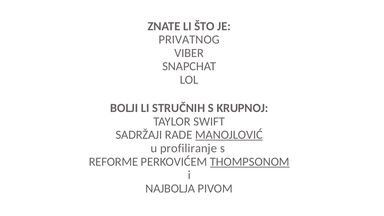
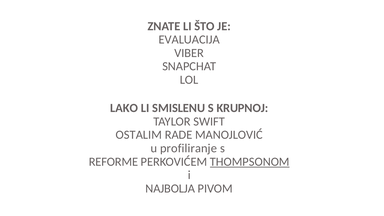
PRIVATNOG: PRIVATNOG -> EVALUACIJA
BOLJI: BOLJI -> LAKO
STRUČNIH: STRUČNIH -> SMISLENU
SADRŽAJI: SADRŽAJI -> OSTALIM
MANOJLOVIĆ underline: present -> none
